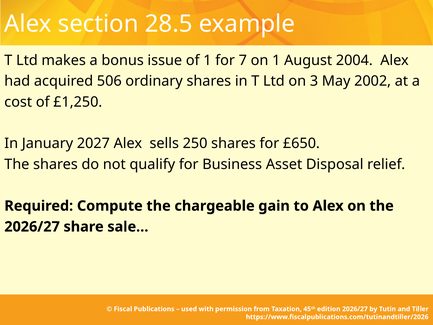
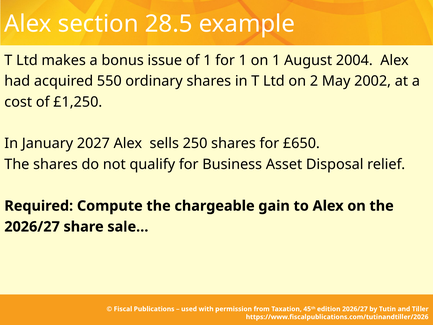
for 7: 7 -> 1
506: 506 -> 550
3: 3 -> 2
